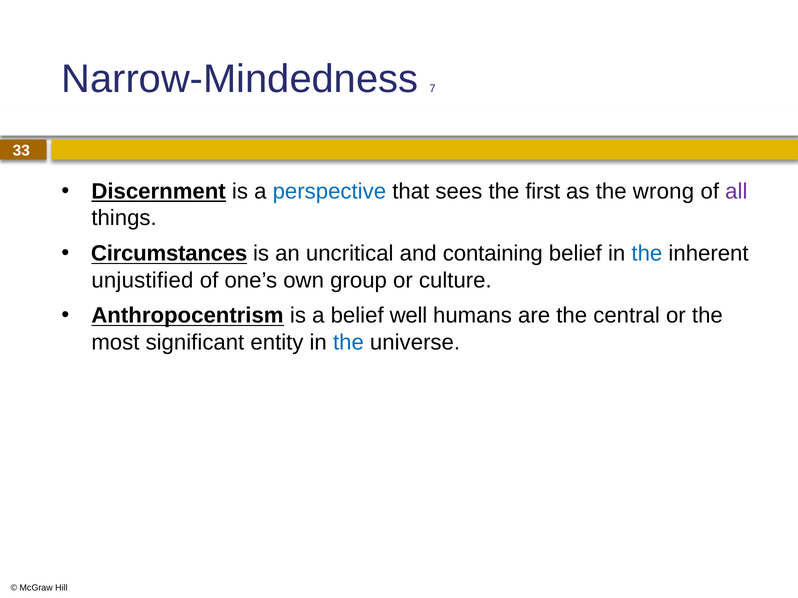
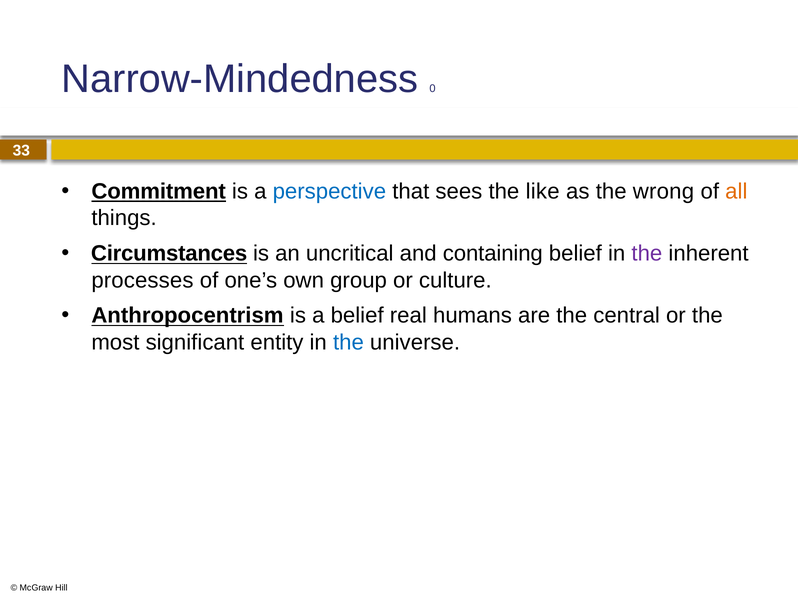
7: 7 -> 0
Discernment: Discernment -> Commitment
first: first -> like
all colour: purple -> orange
the at (647, 254) colour: blue -> purple
unjustified: unjustified -> processes
well: well -> real
